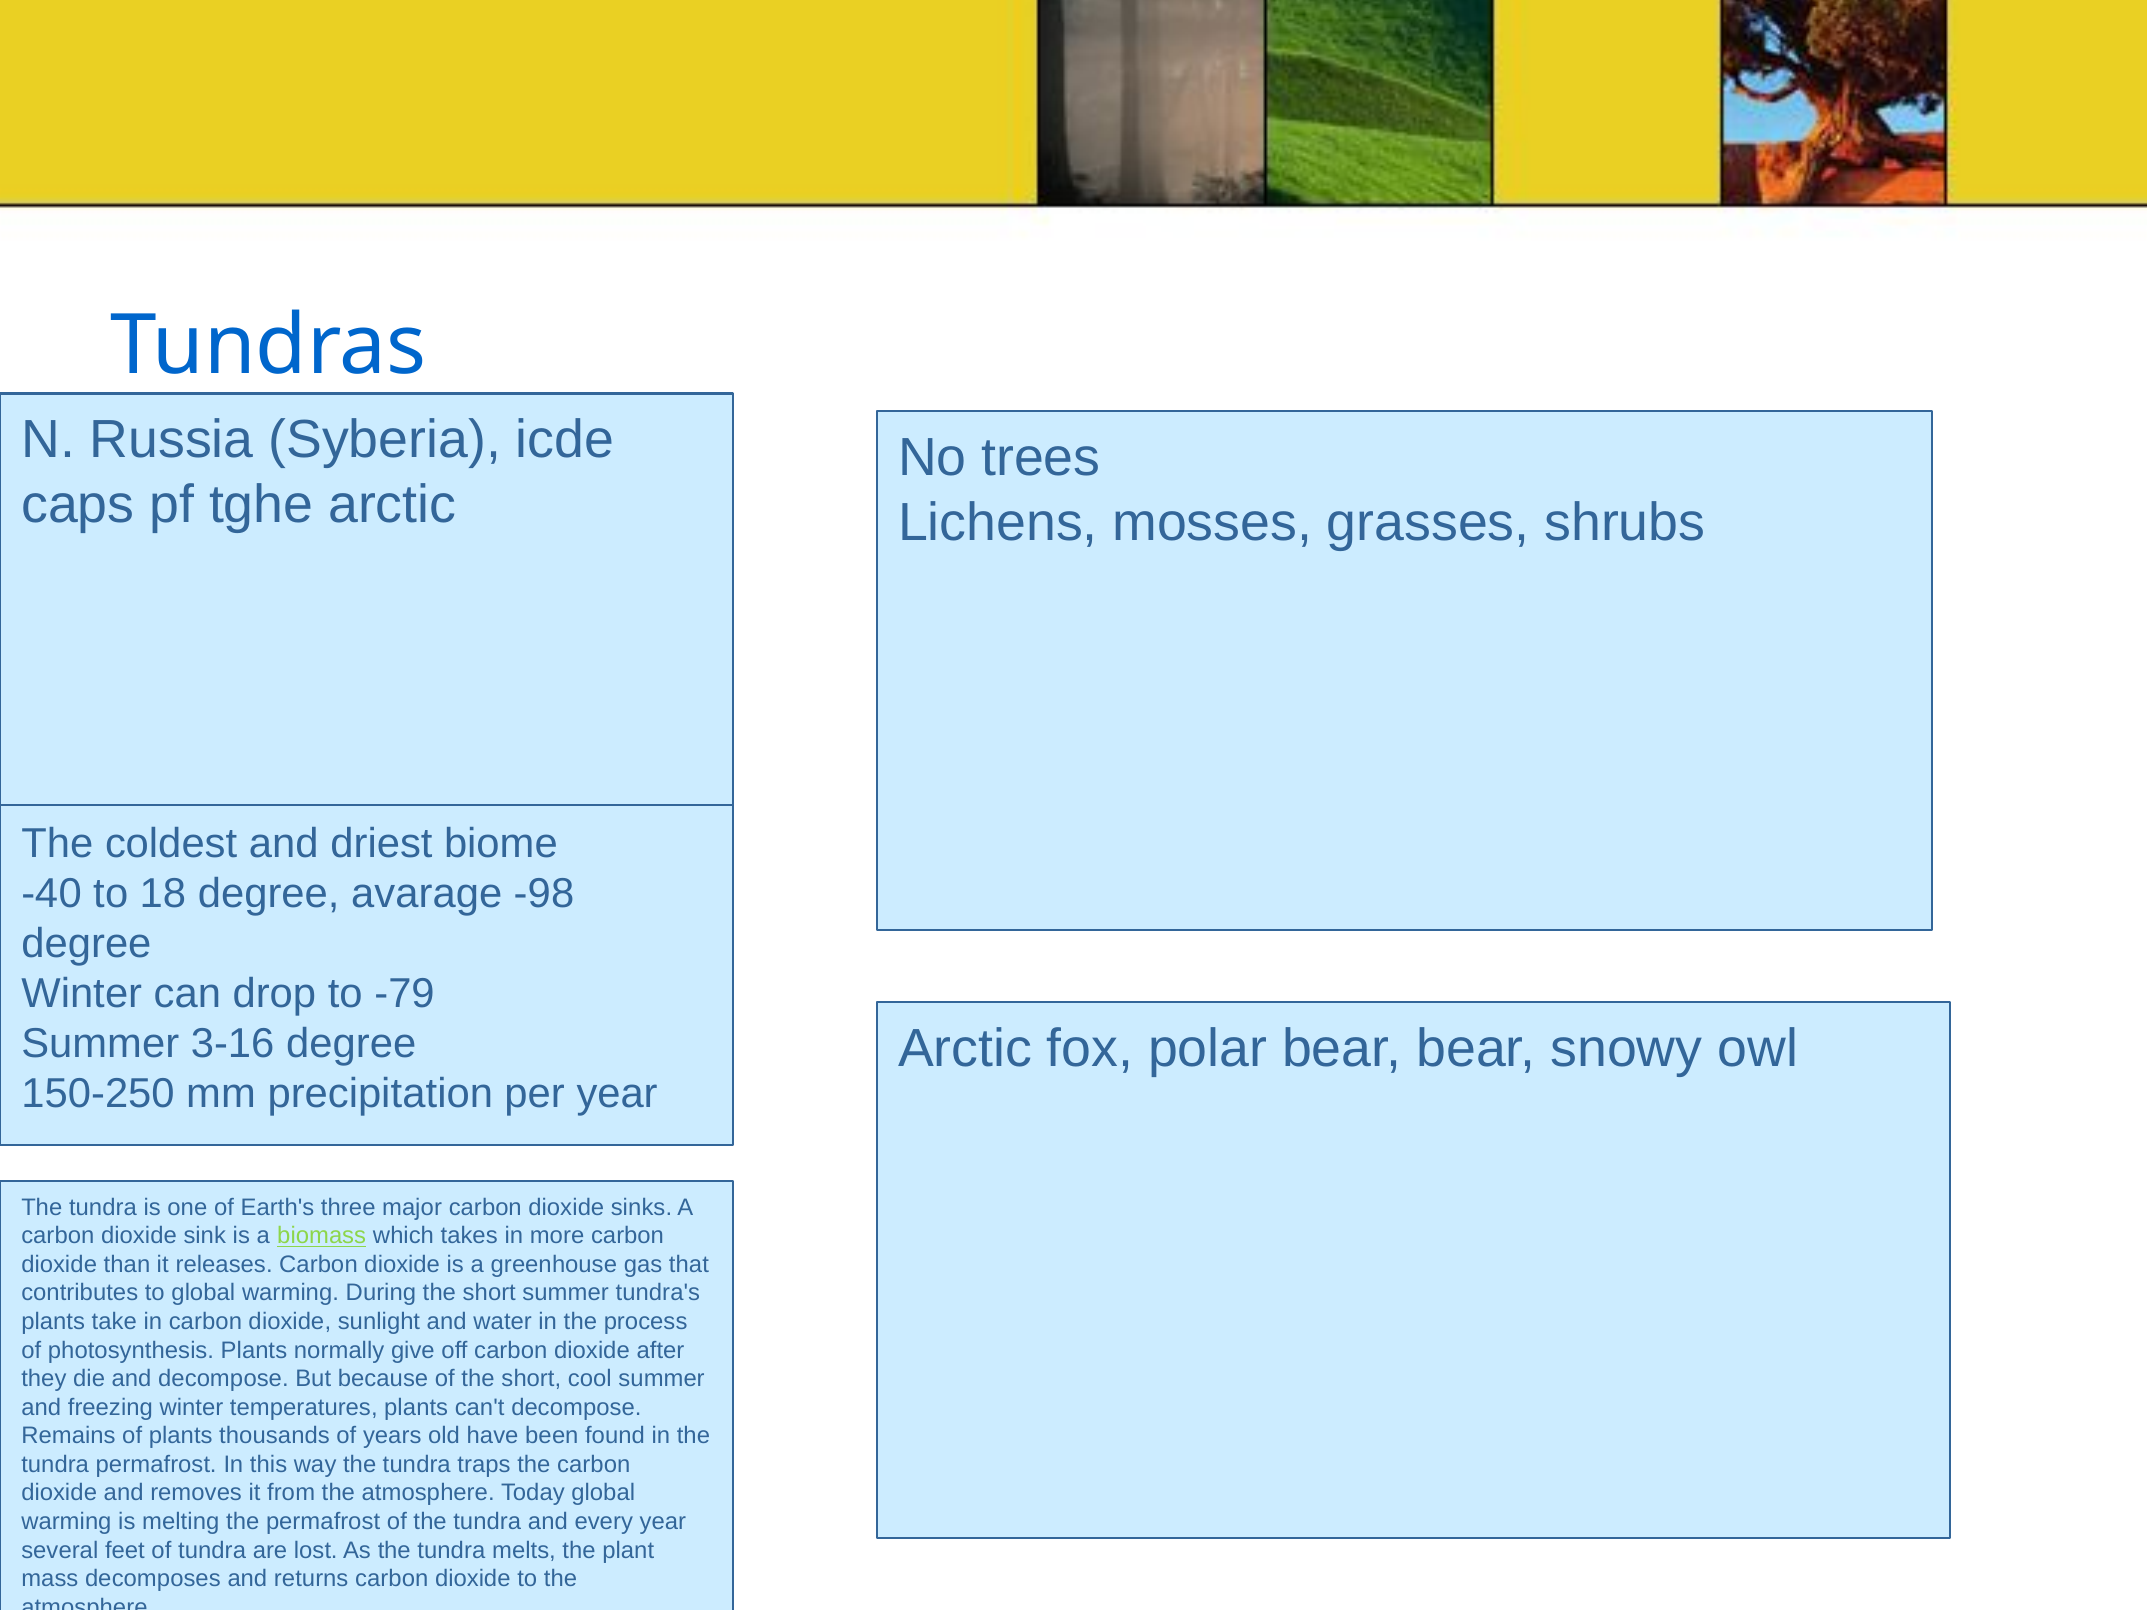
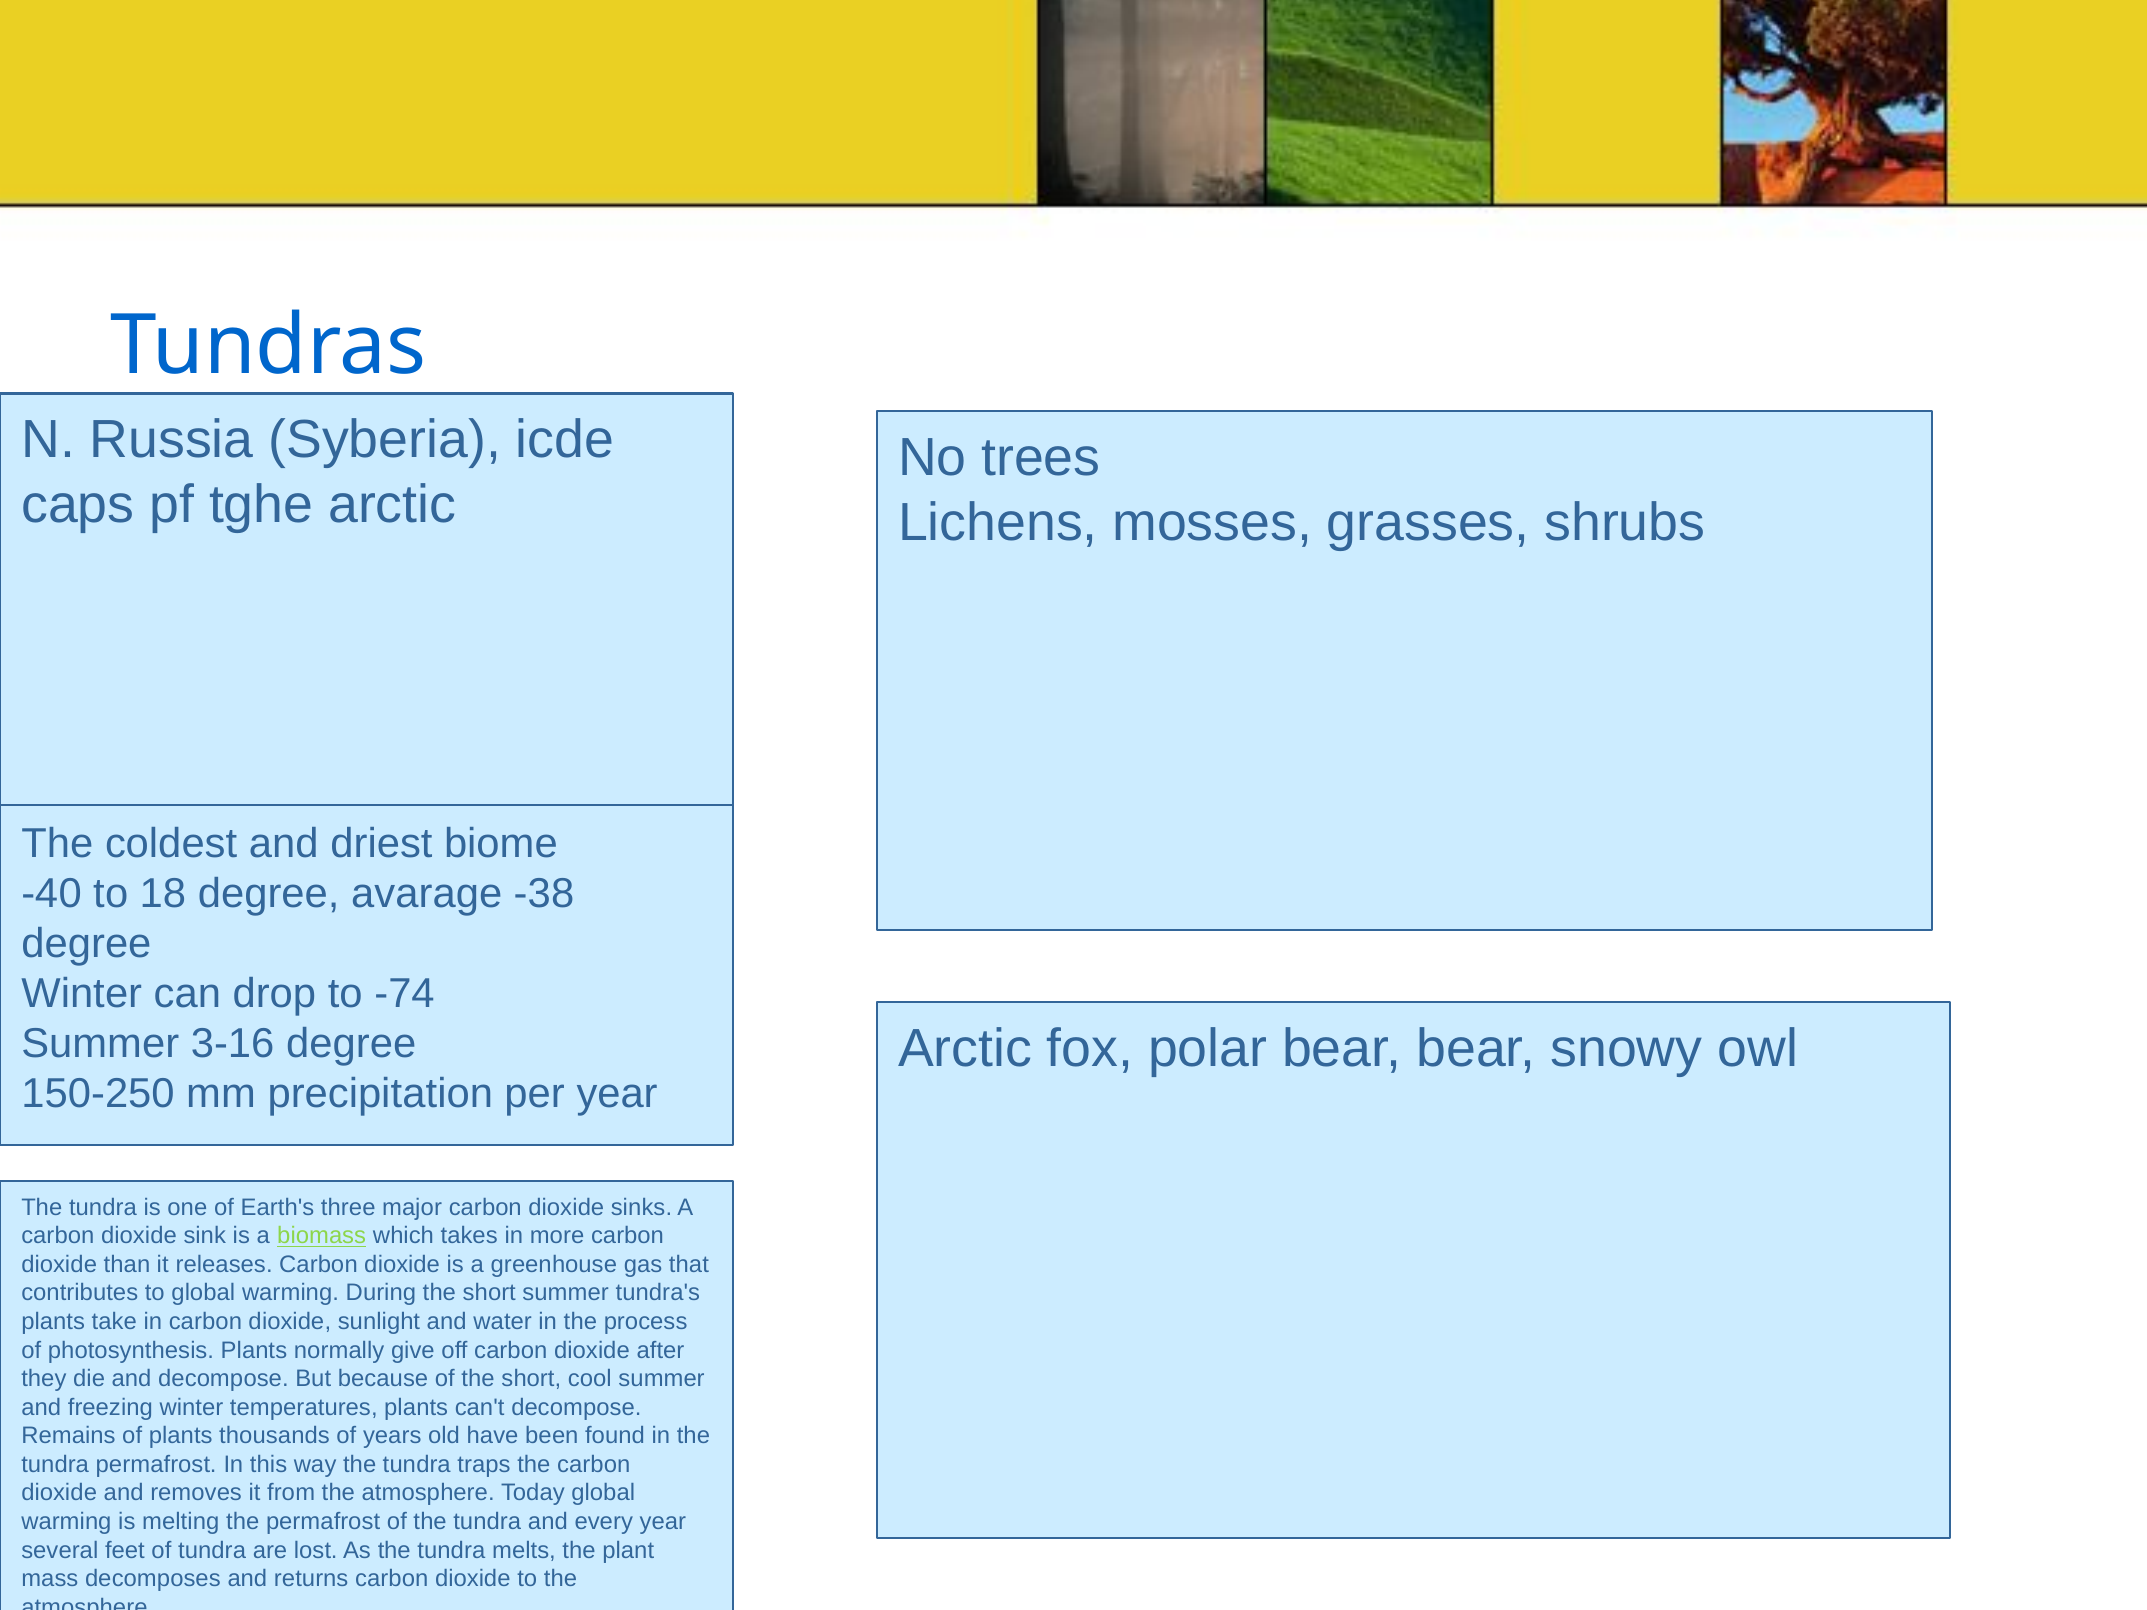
-98: -98 -> -38
-79: -79 -> -74
